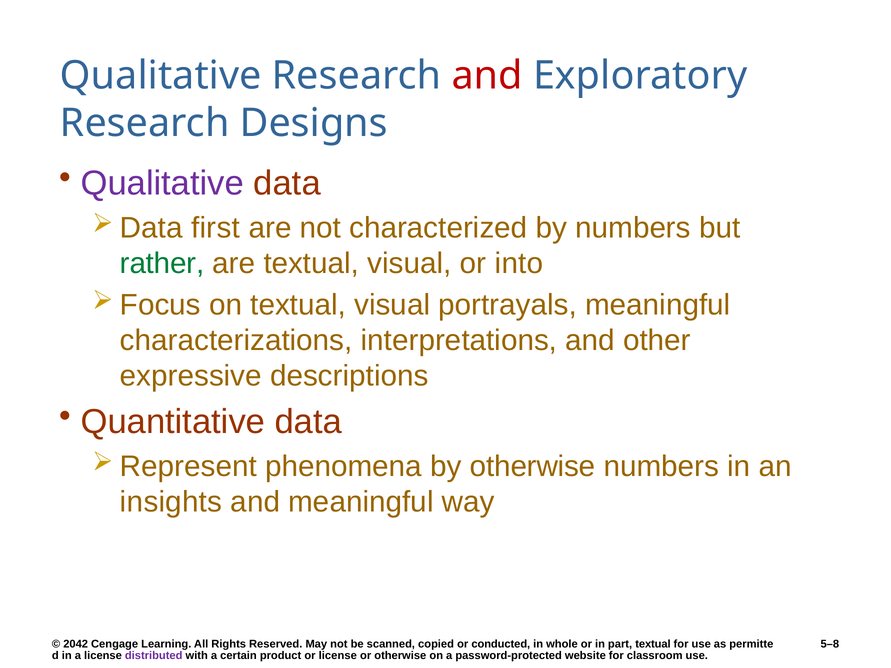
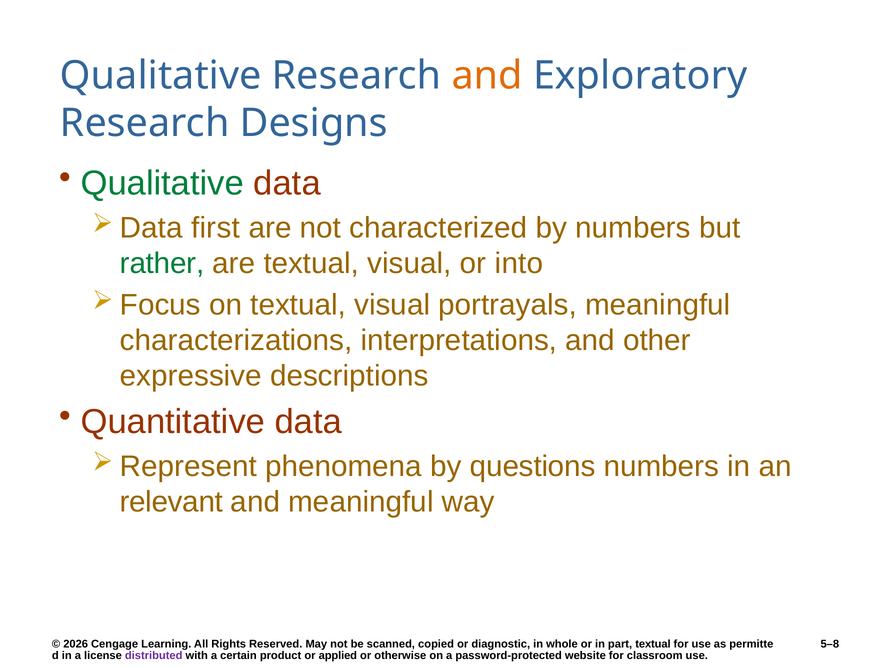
and at (487, 76) colour: red -> orange
Qualitative at (162, 184) colour: purple -> green
by otherwise: otherwise -> questions
insights: insights -> relevant
2042: 2042 -> 2026
conducted: conducted -> diagnostic
or license: license -> applied
